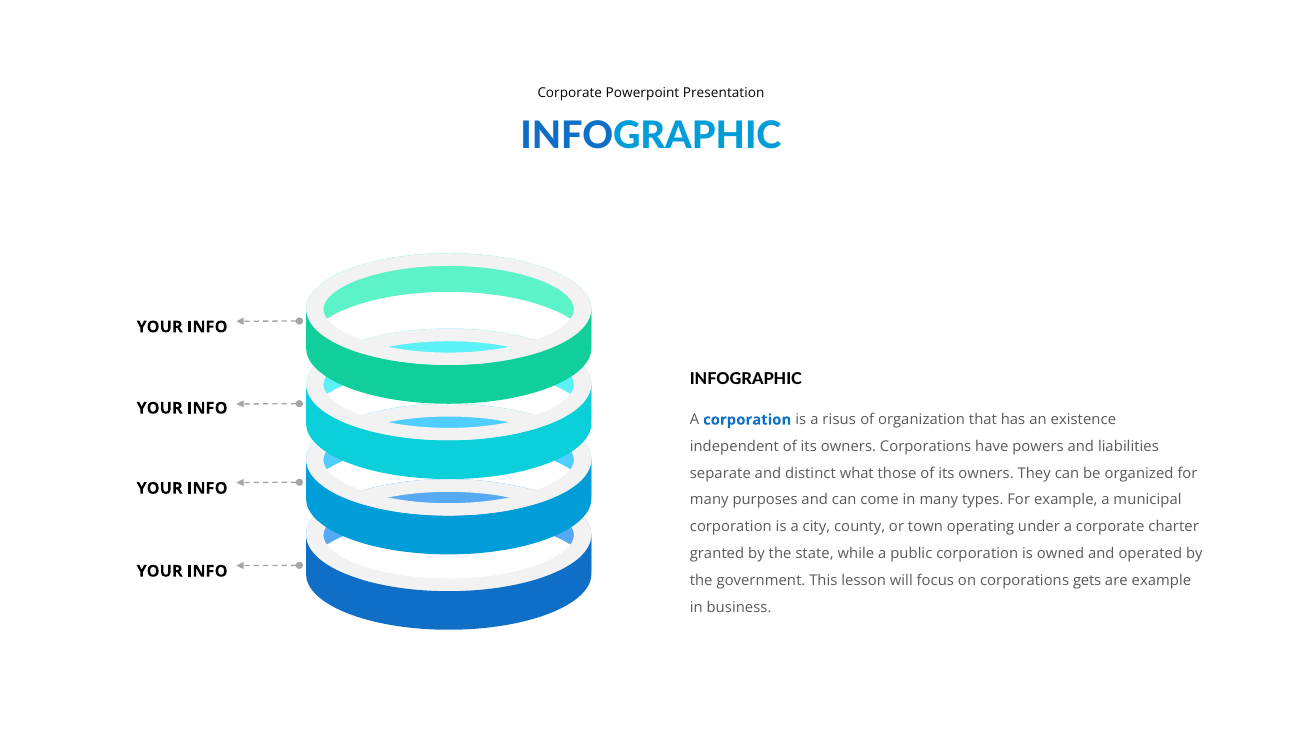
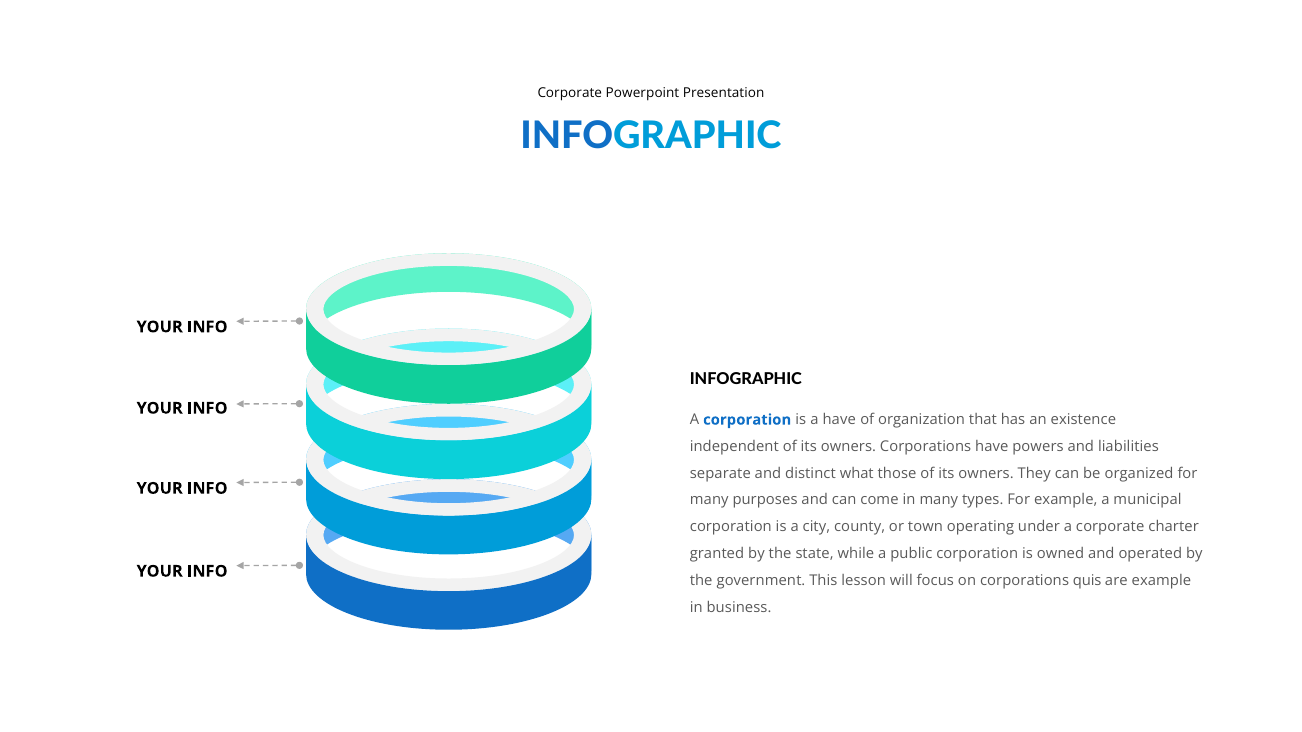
a risus: risus -> have
gets: gets -> quis
